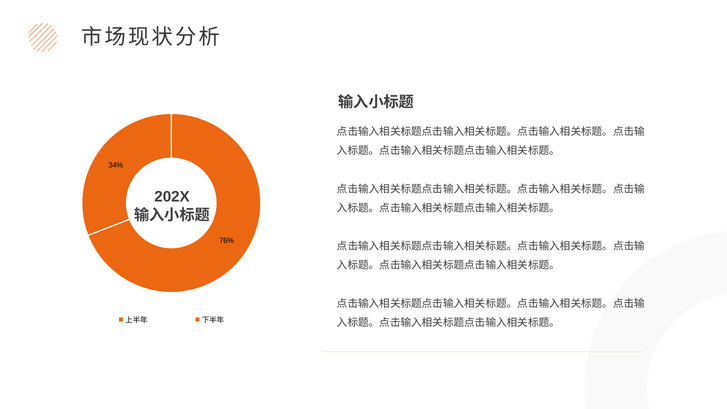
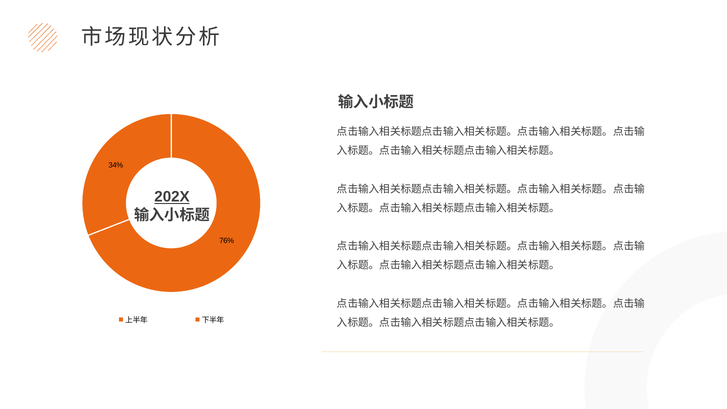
202X underline: none -> present
